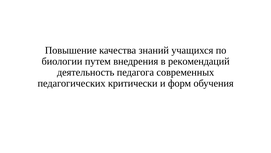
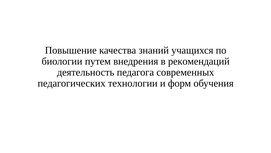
критически: критически -> технологии
